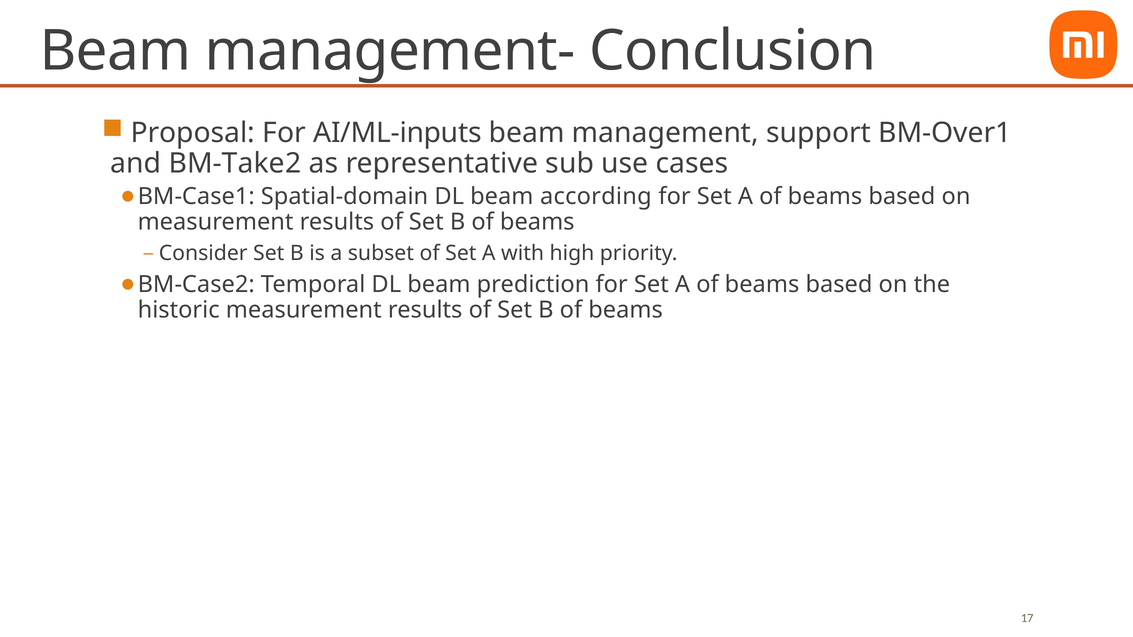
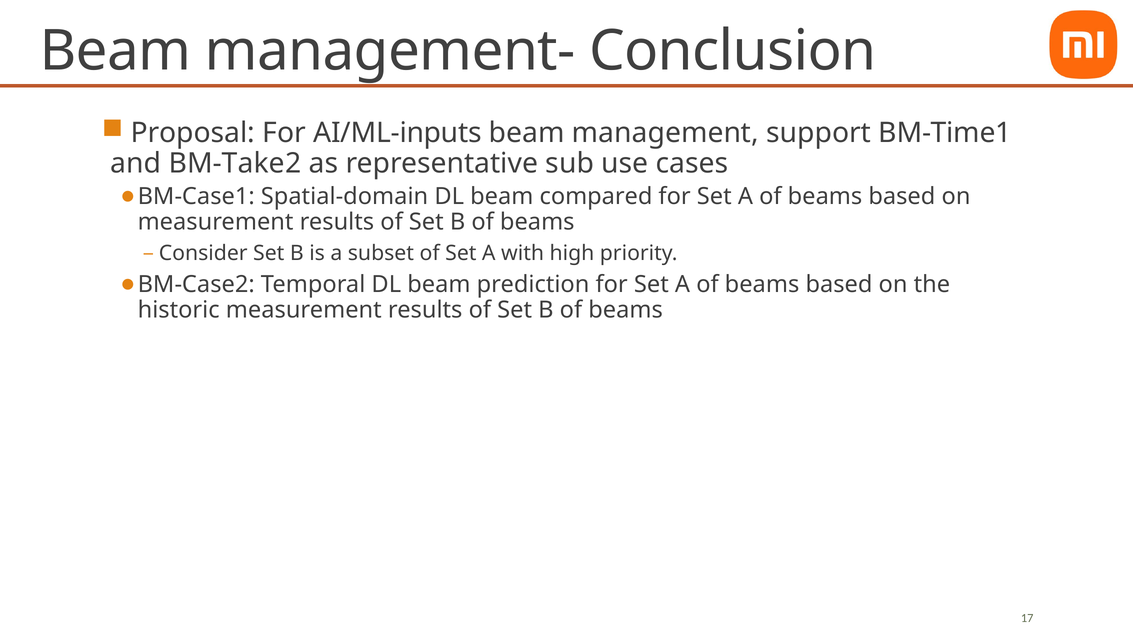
BM-Over1: BM-Over1 -> BM-Time1
according: according -> compared
